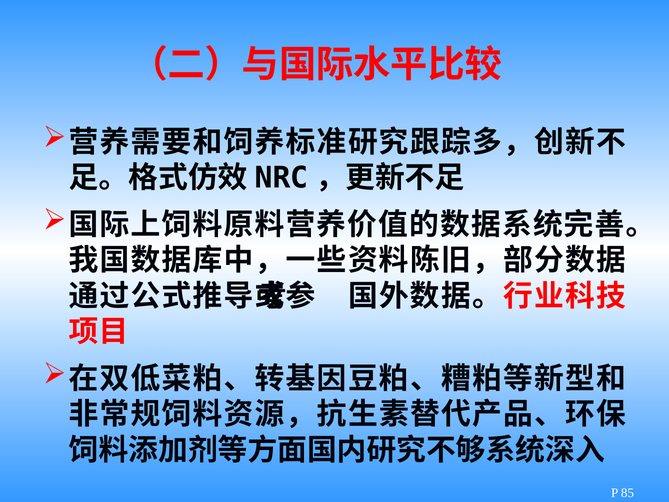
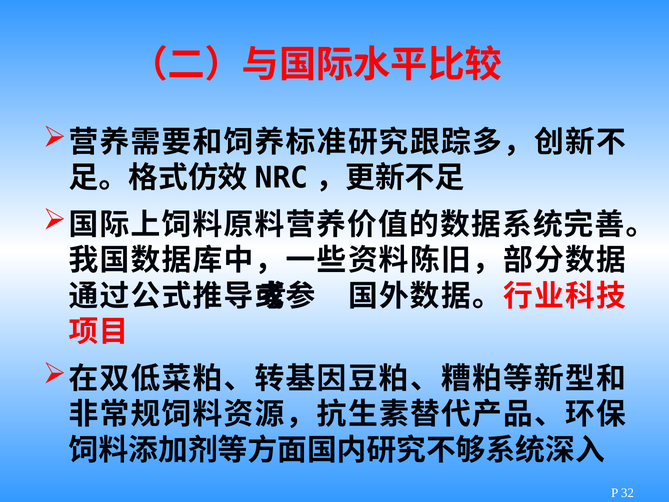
85: 85 -> 32
